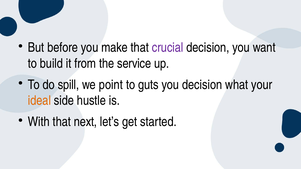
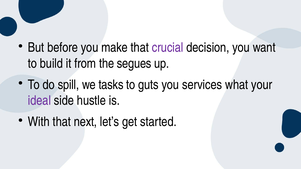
service: service -> segues
point: point -> tasks
you decision: decision -> services
ideal colour: orange -> purple
